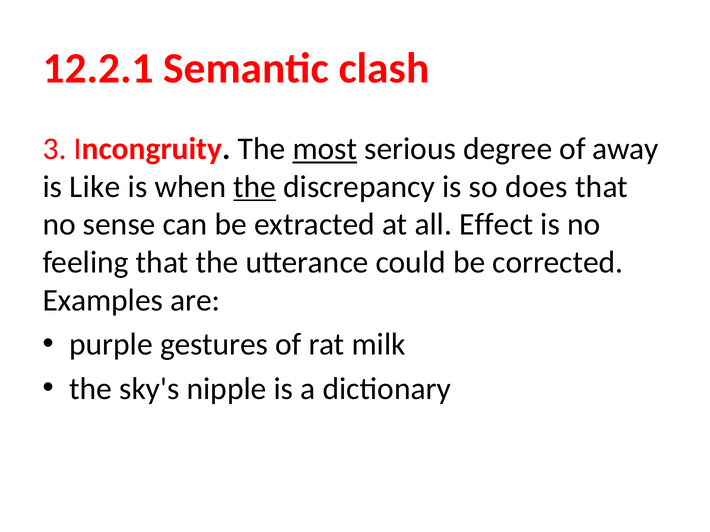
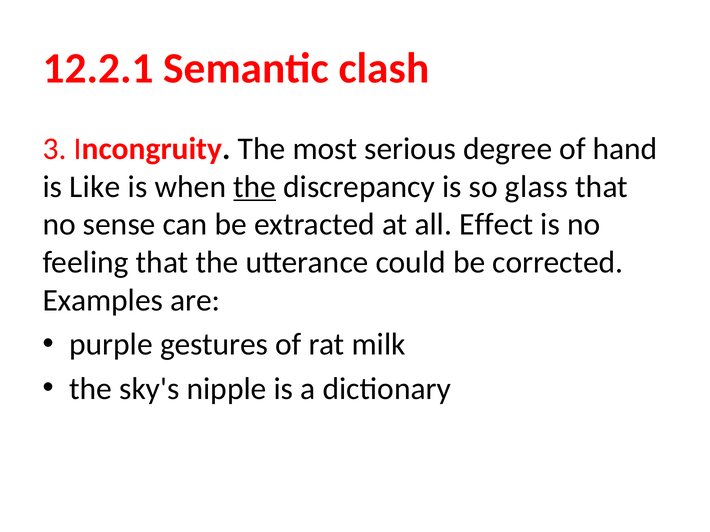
most underline: present -> none
away: away -> hand
does: does -> glass
